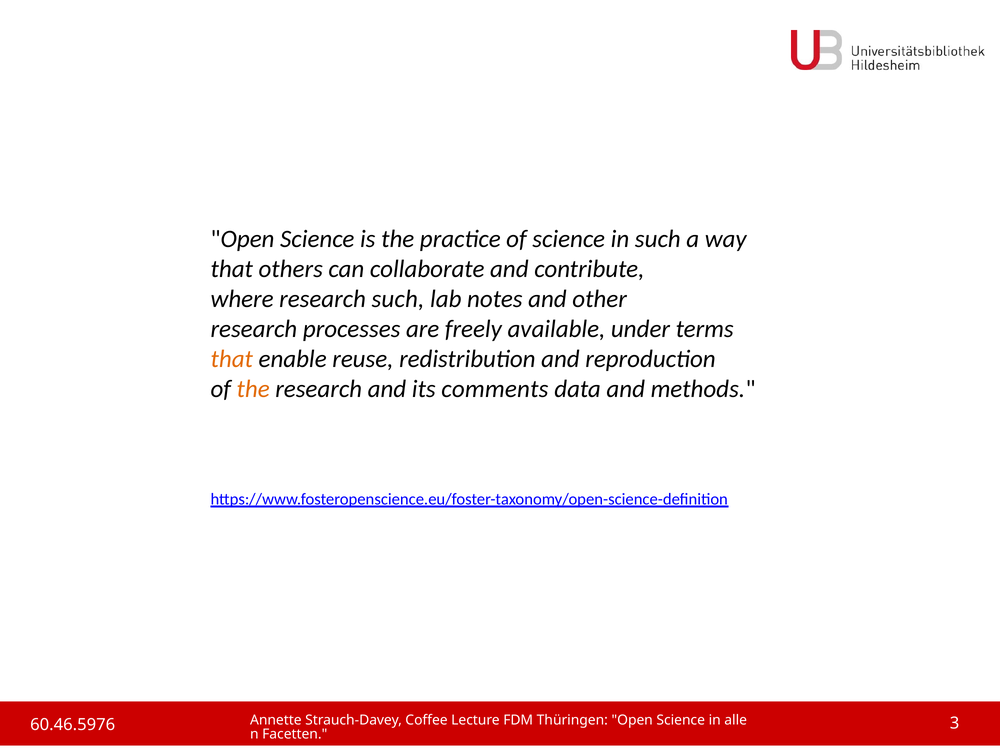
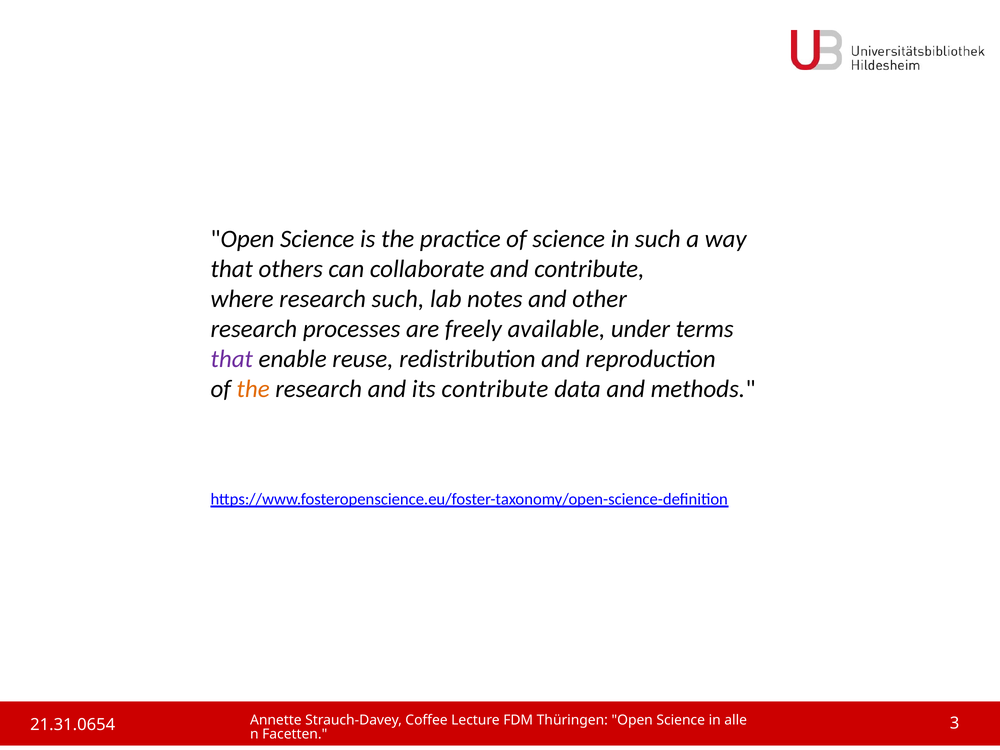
that at (232, 359) colour: orange -> purple
its comments: comments -> contribute
60.46.5976: 60.46.5976 -> 21.31.0654
